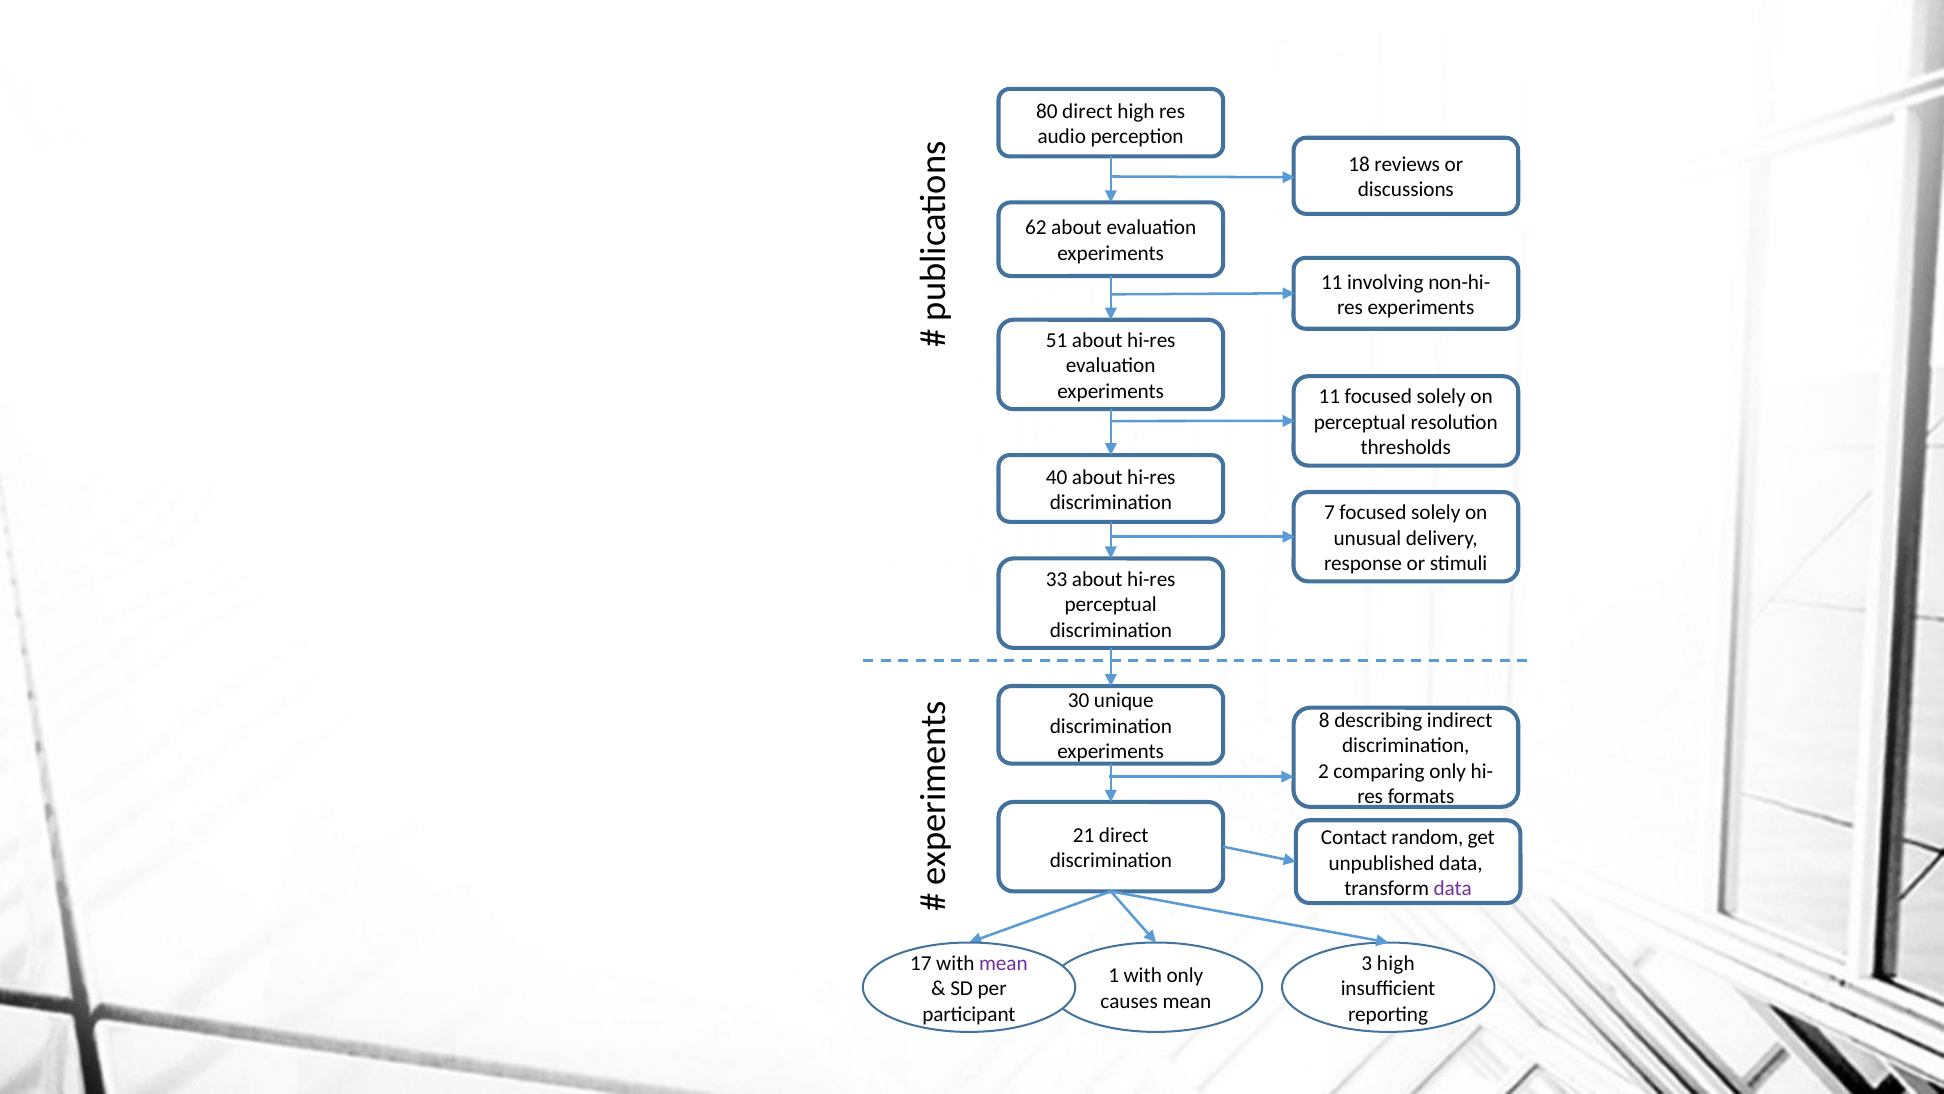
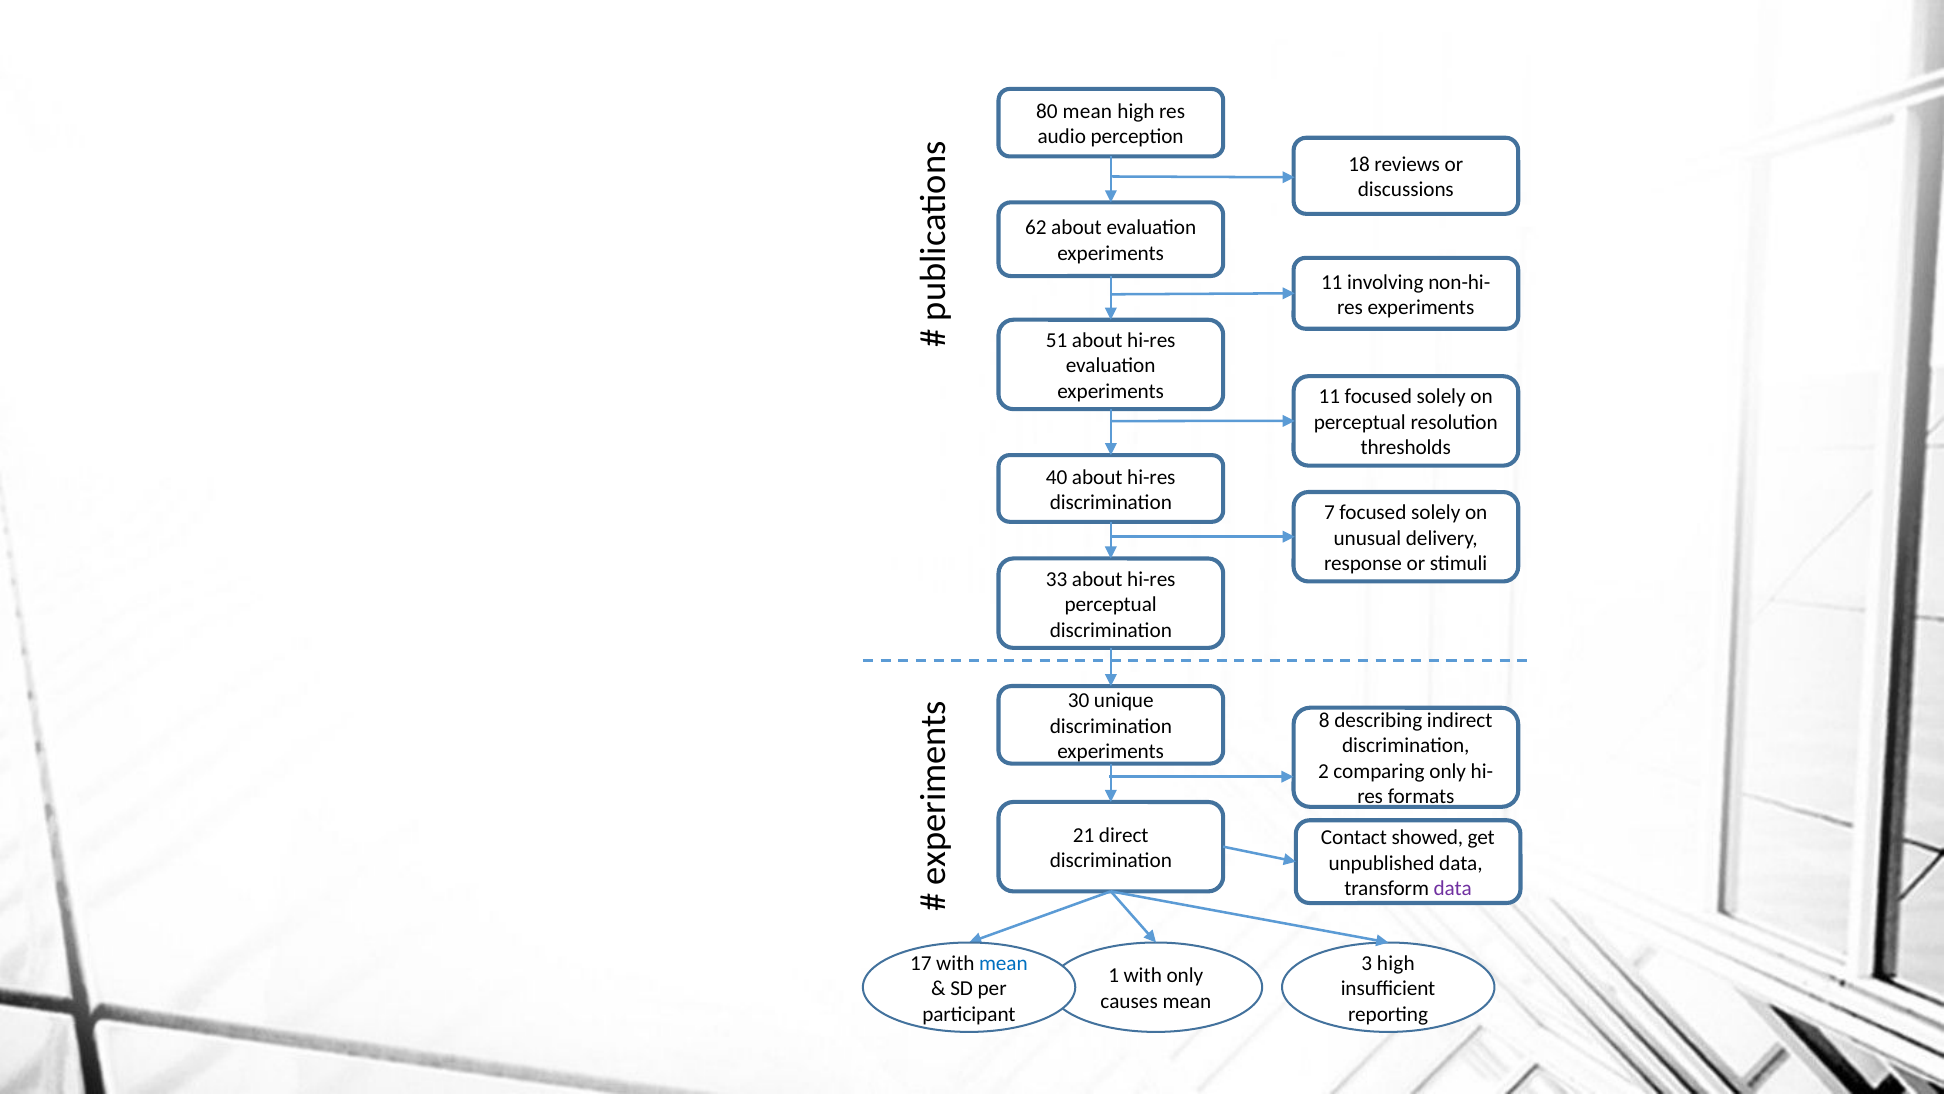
80 direct: direct -> mean
random: random -> showed
mean at (1003, 963) colour: purple -> blue
